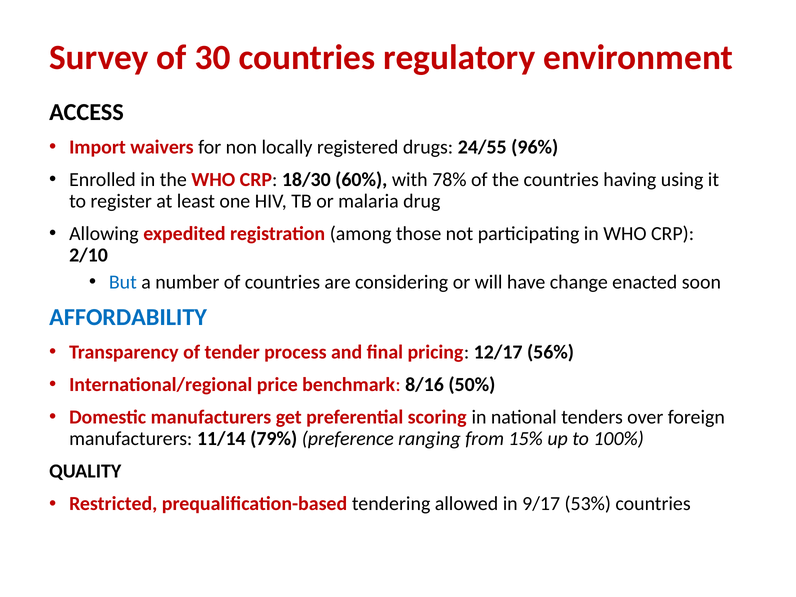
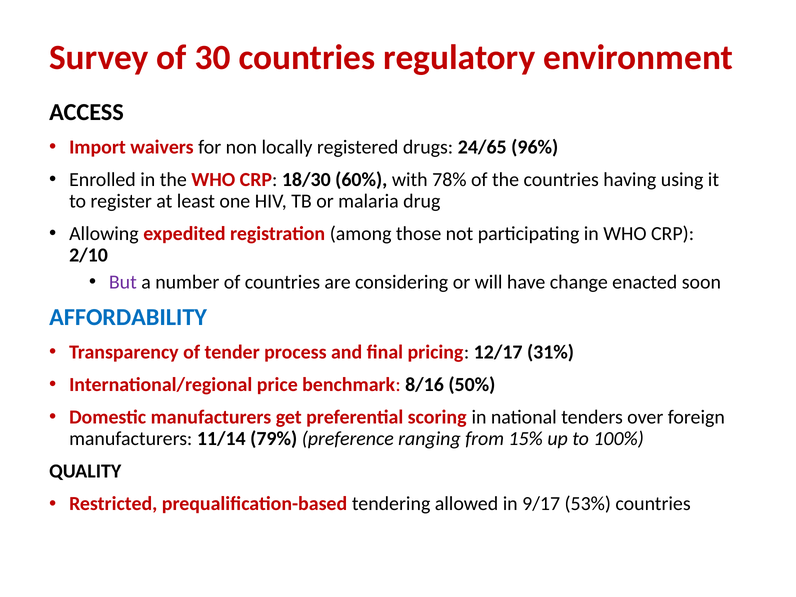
24/55: 24/55 -> 24/65
But colour: blue -> purple
56%: 56% -> 31%
